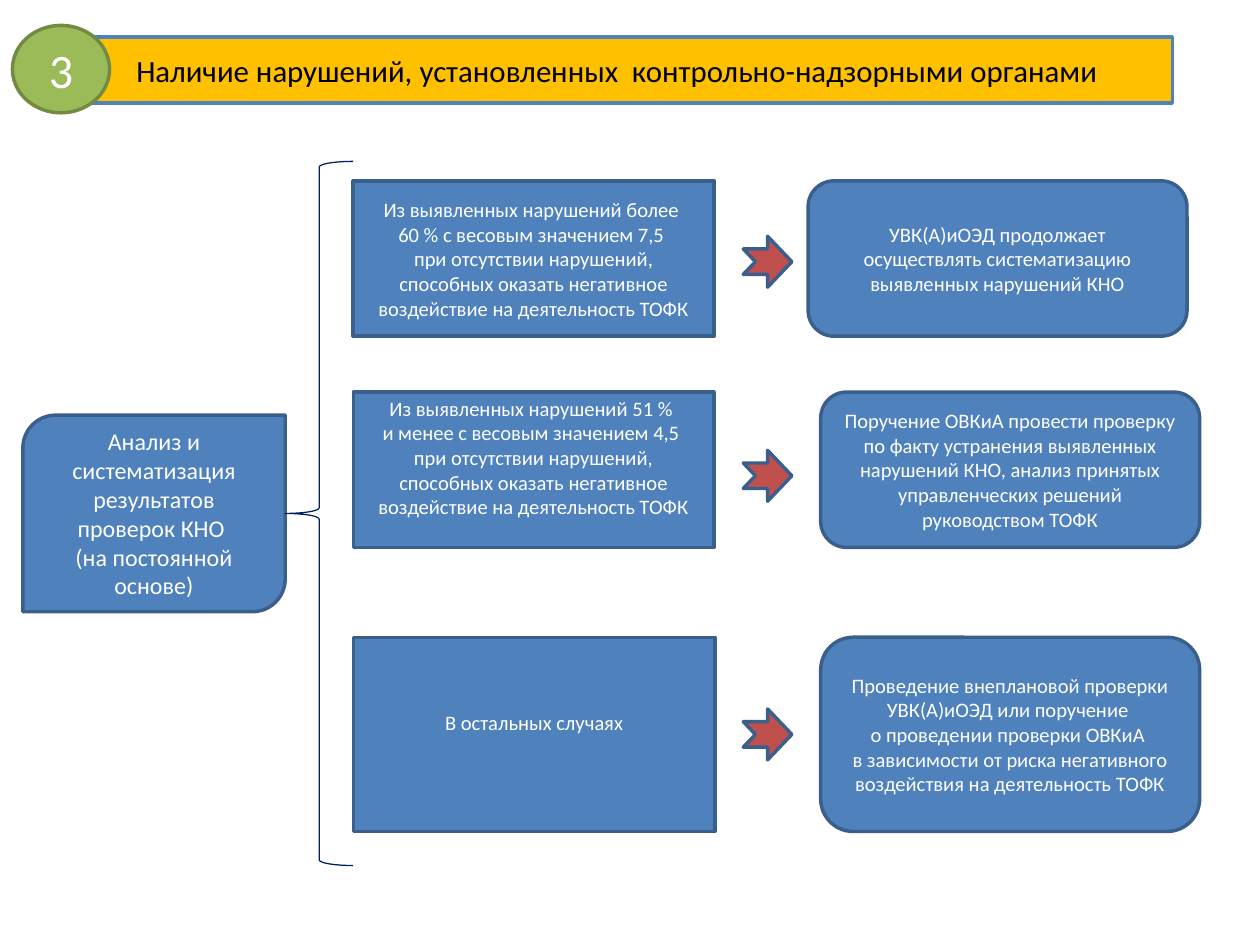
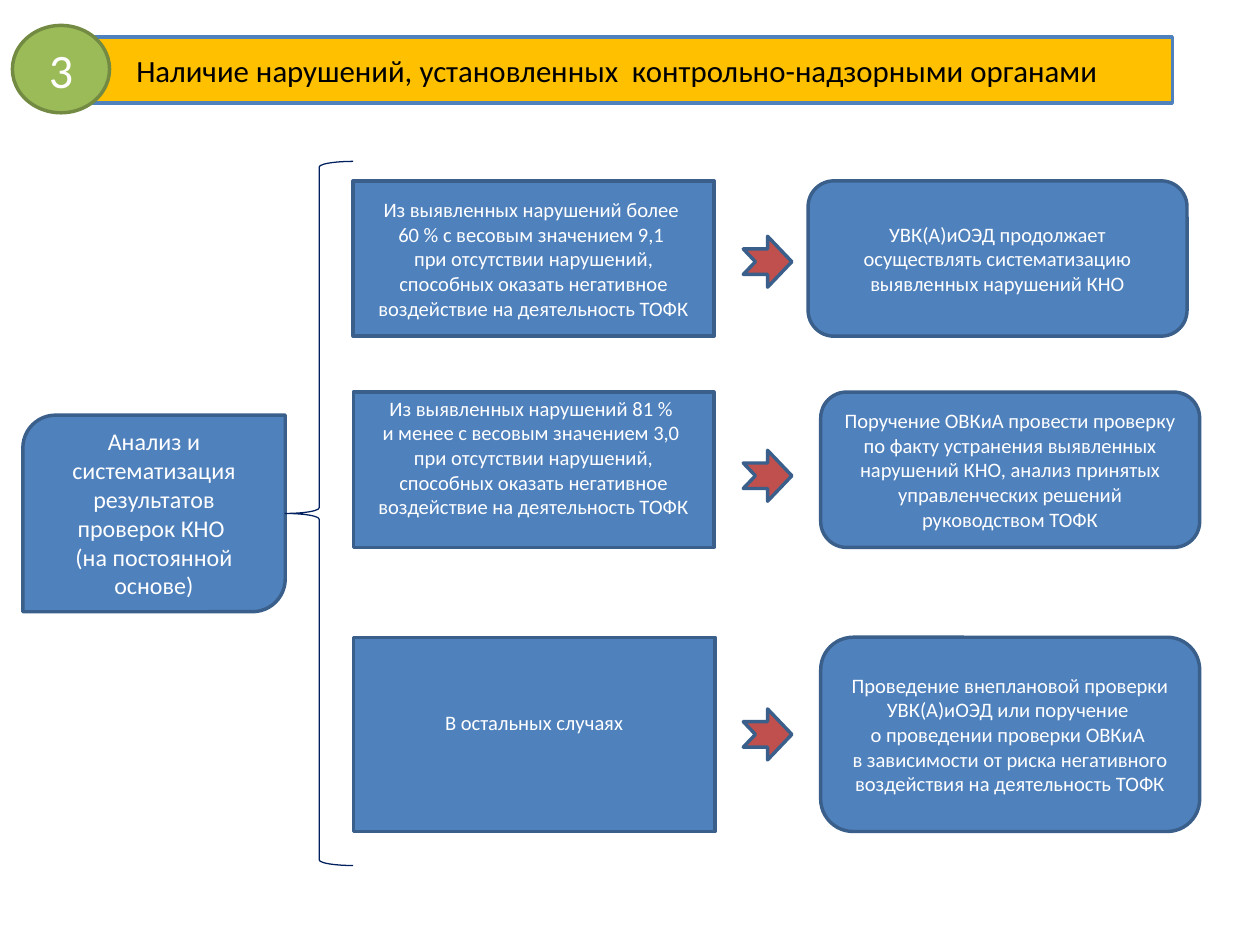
7,5: 7,5 -> 9,1
51: 51 -> 81
4,5: 4,5 -> 3,0
